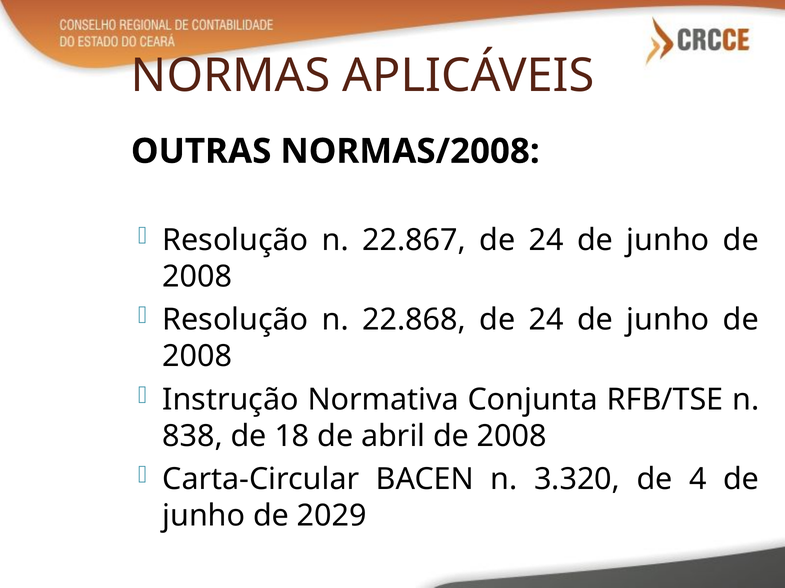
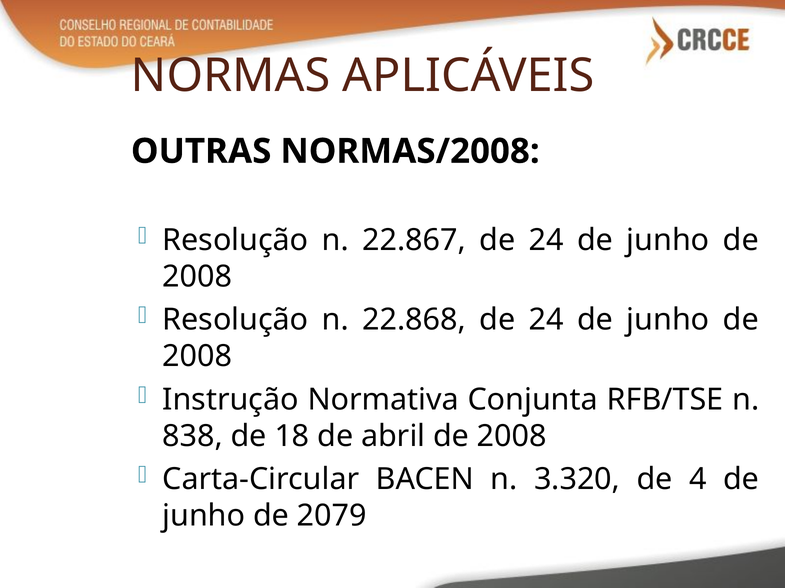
2029: 2029 -> 2079
